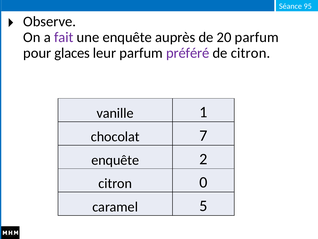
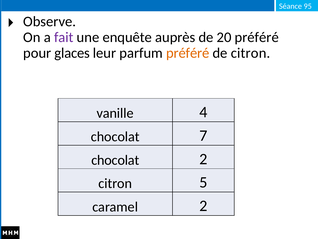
20 parfum: parfum -> préféré
préféré at (188, 53) colour: purple -> orange
1: 1 -> 4
enquête at (115, 160): enquête -> chocolat
0: 0 -> 5
caramel 5: 5 -> 2
